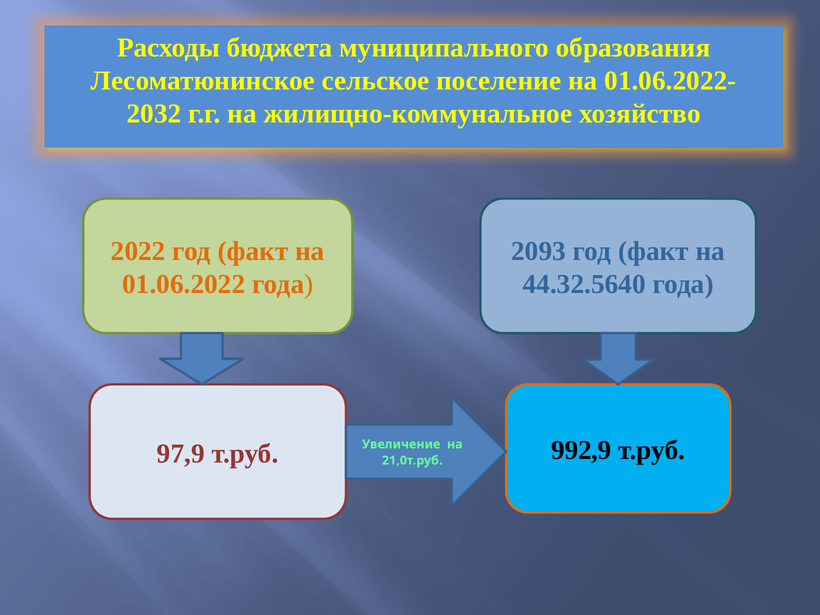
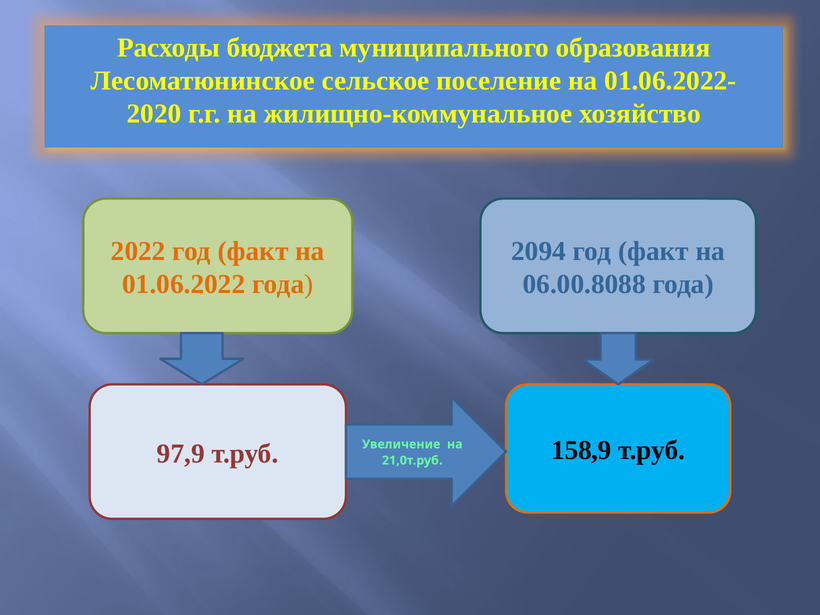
2032: 2032 -> 2020
2093: 2093 -> 2094
44.32.5640: 44.32.5640 -> 06.00.8088
992,9: 992,9 -> 158,9
